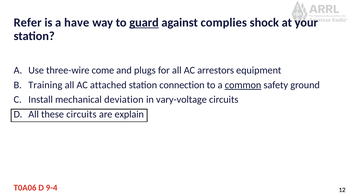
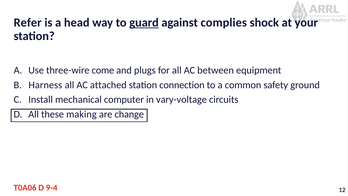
have: have -> head
arrestors: arrestors -> between
Training: Training -> Harness
common underline: present -> none
deviation: deviation -> computer
these circuits: circuits -> making
explain: explain -> change
